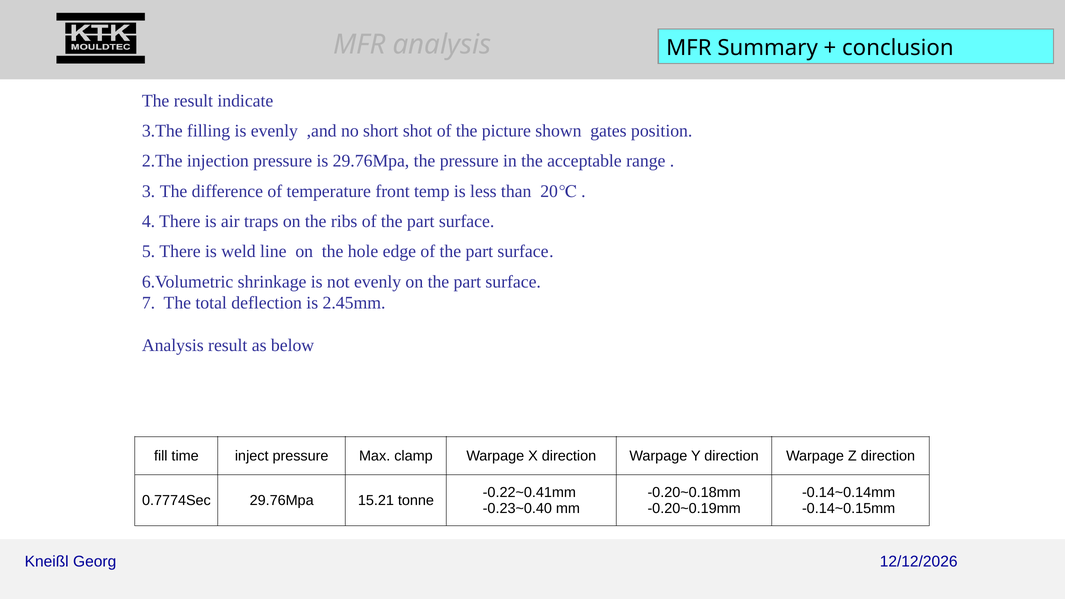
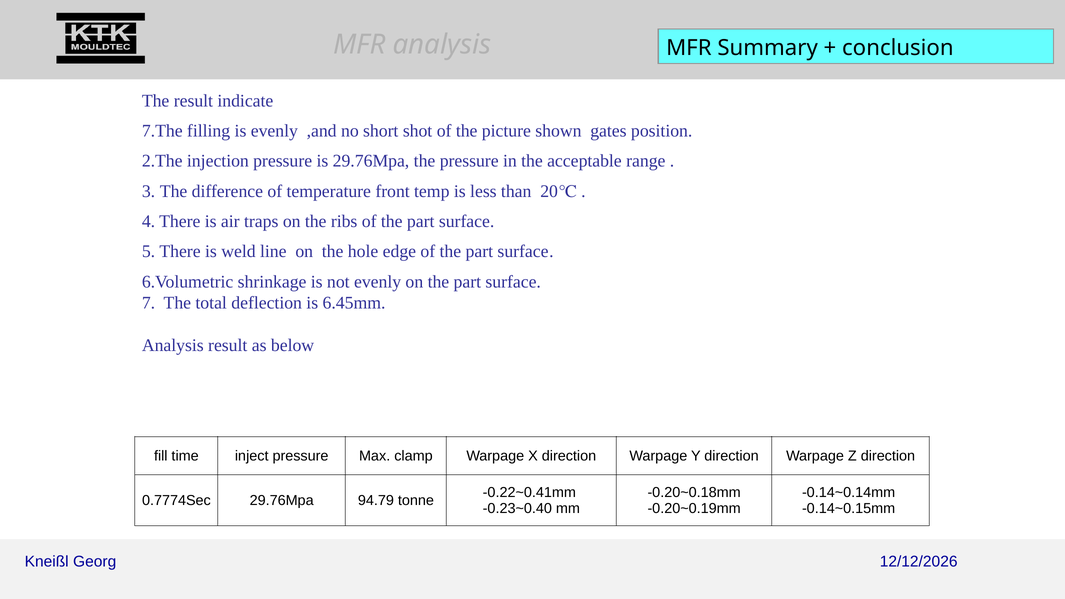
3.The: 3.The -> 7.The
2.45mm: 2.45mm -> 6.45mm
15.21: 15.21 -> 94.79
